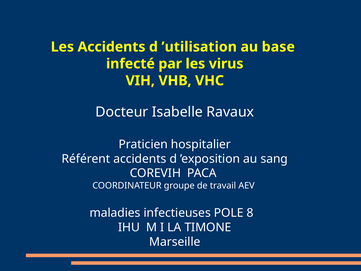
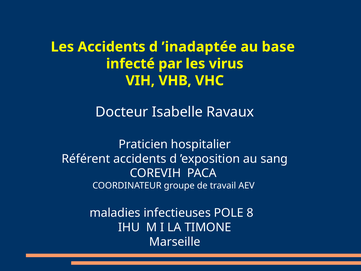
’utilisation: ’utilisation -> ’inadaptée
